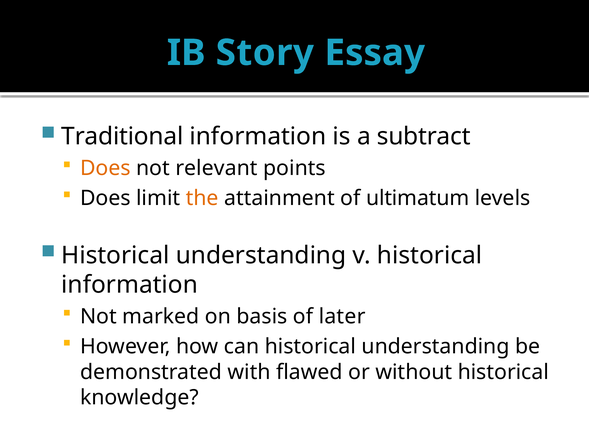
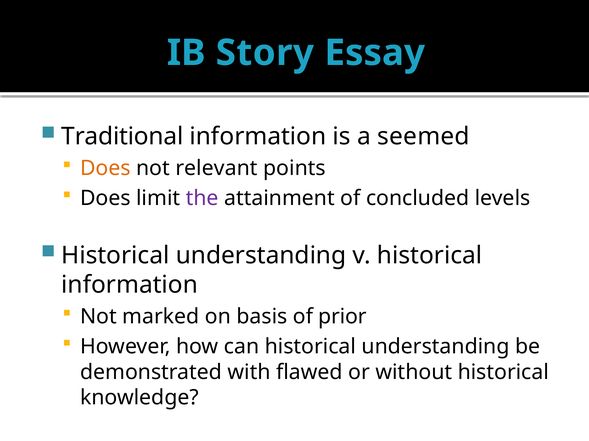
subtract: subtract -> seemed
the colour: orange -> purple
ultimatum: ultimatum -> concluded
later: later -> prior
